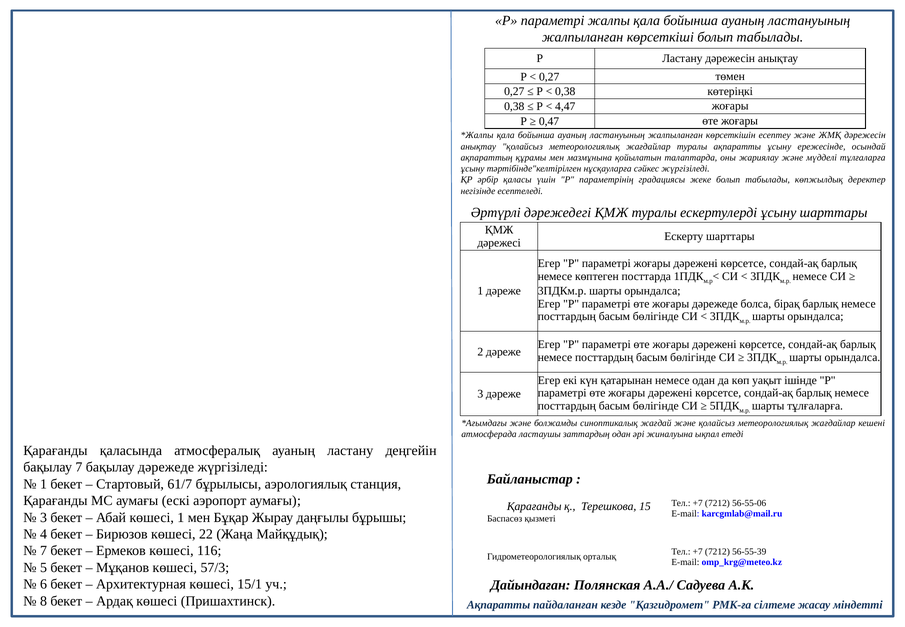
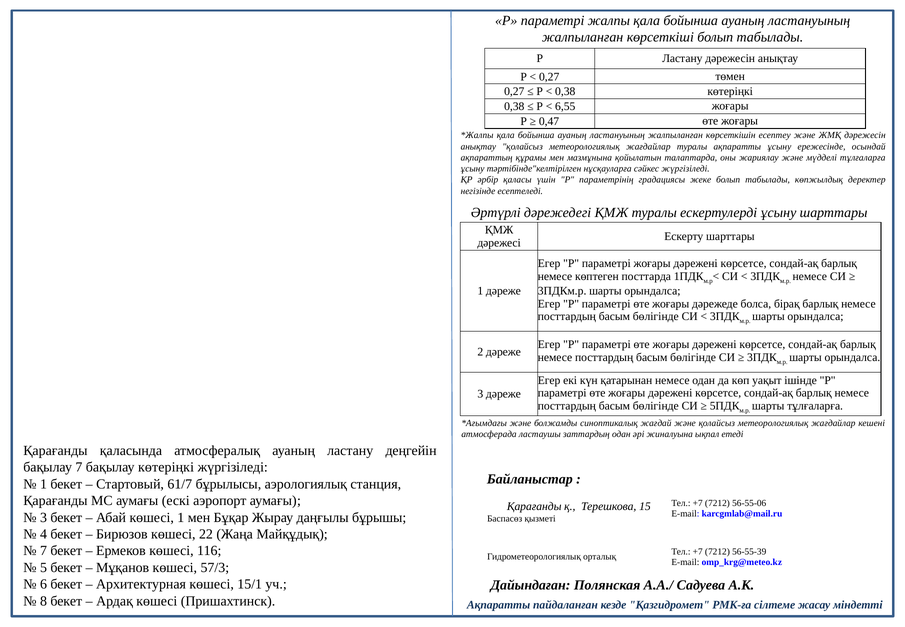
4,47: 4,47 -> 6,55
бақылау дәрежеде: дәрежеде -> көтеріңкі
